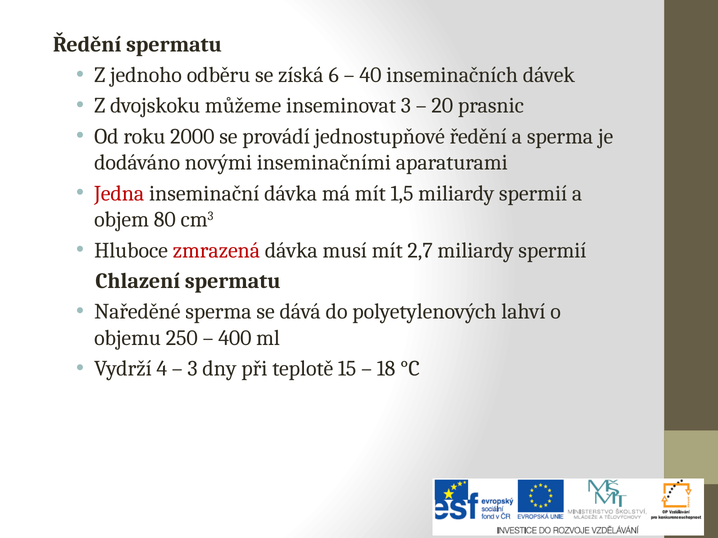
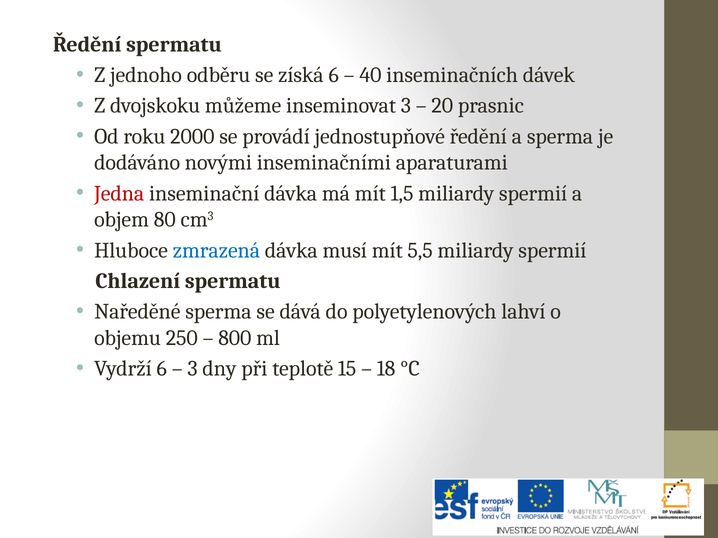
zmrazená colour: red -> blue
2,7: 2,7 -> 5,5
400: 400 -> 800
Vydrží 4: 4 -> 6
